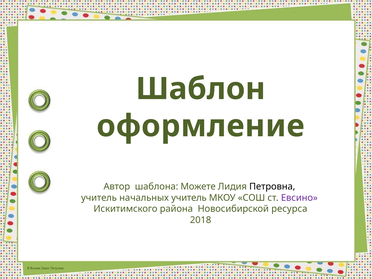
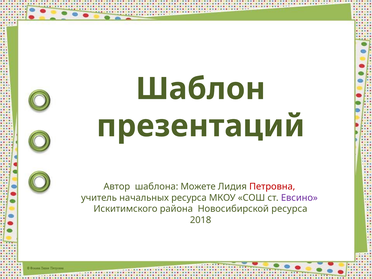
оформление: оформление -> презентаций
Петровна colour: black -> red
начальных учитель: учитель -> ресурса
